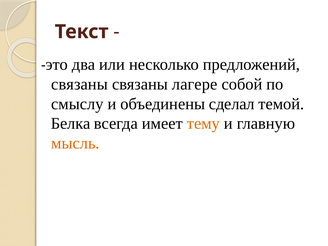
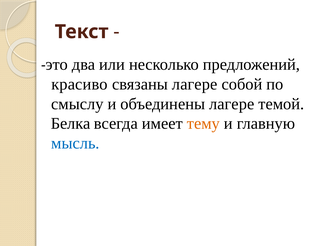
связаны at (80, 84): связаны -> красиво
объединены сделал: сделал -> лагере
мысль colour: orange -> blue
